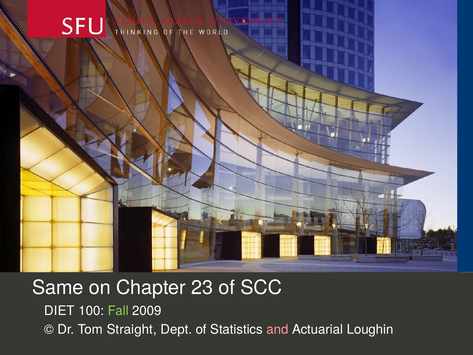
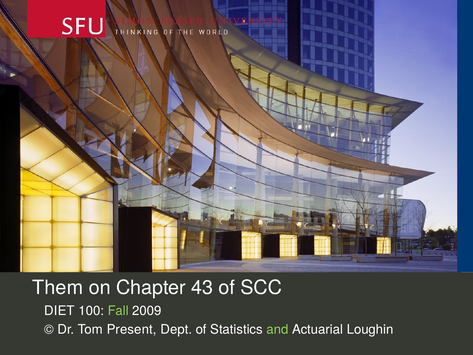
Same: Same -> Them
23: 23 -> 43
Straight: Straight -> Present
and colour: pink -> light green
